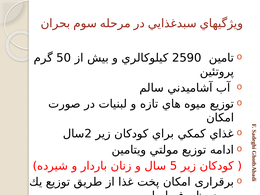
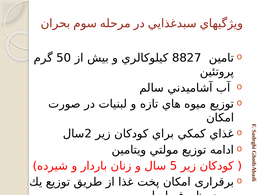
2590: 2590 -> 8827
